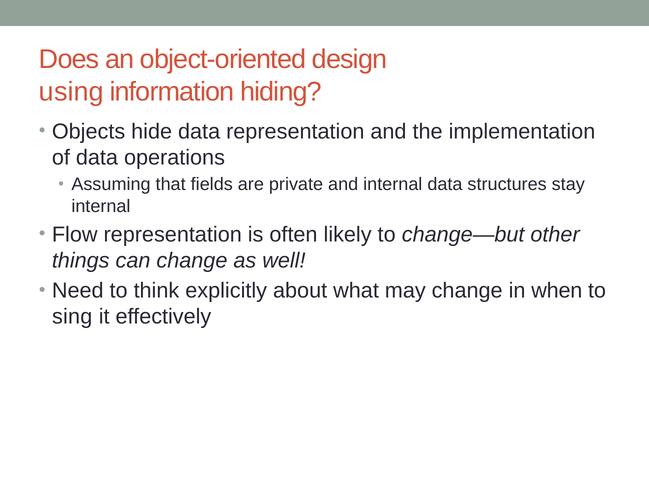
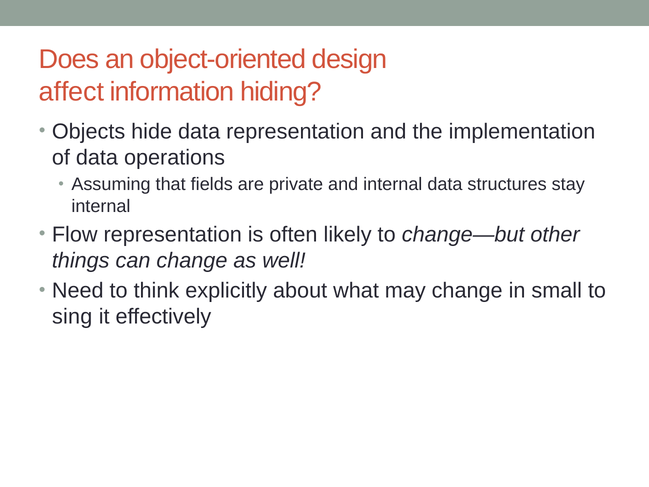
using: using -> affect
when: when -> small
